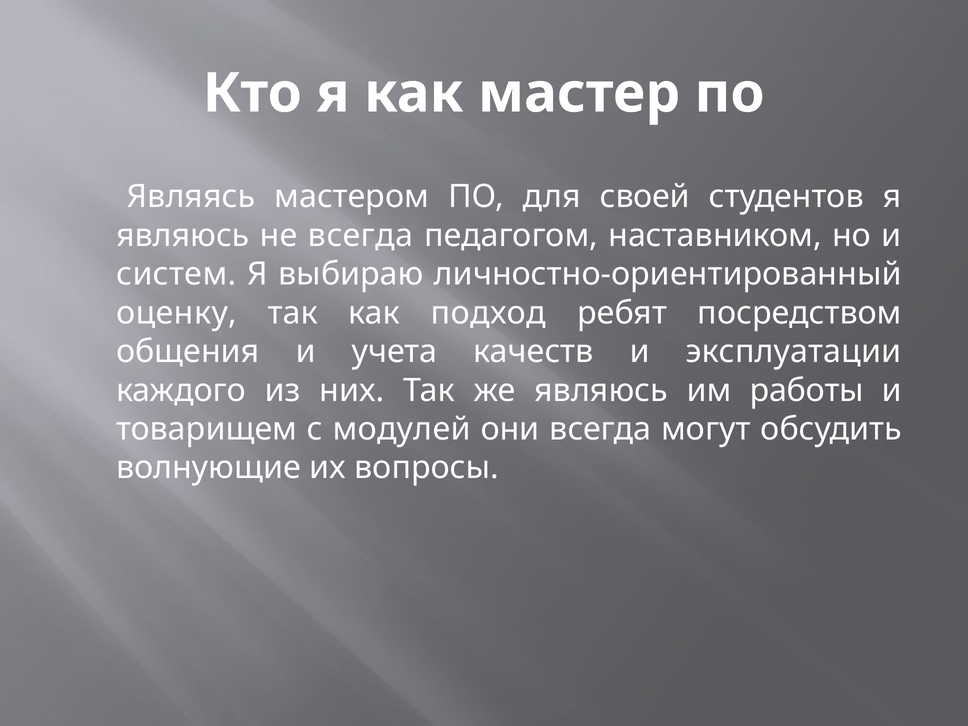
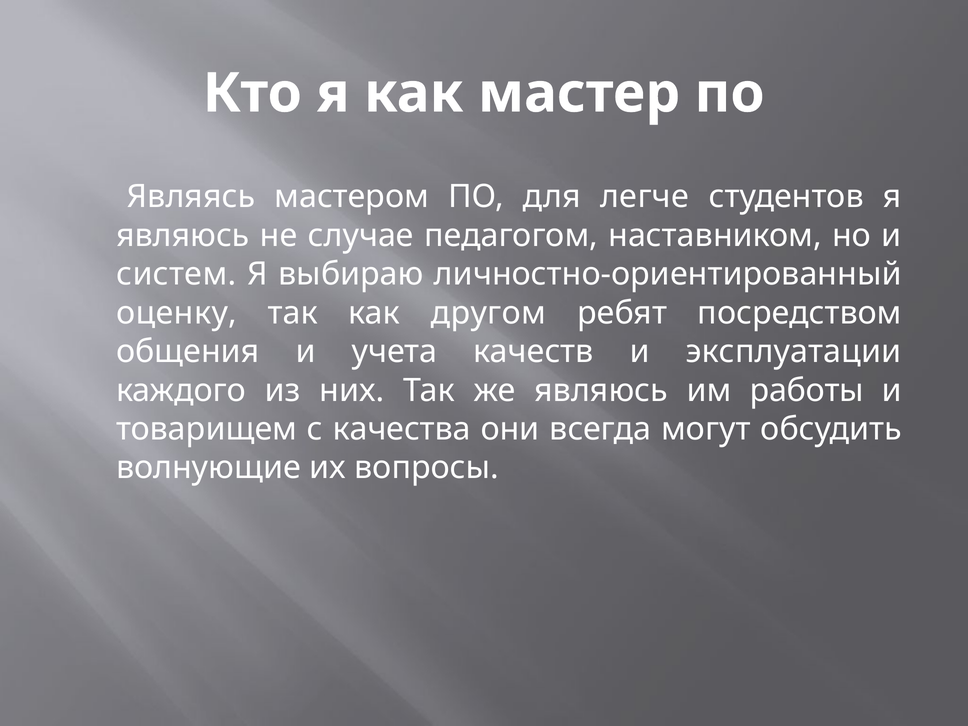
своей: своей -> легче
не всегда: всегда -> случае
подход: подход -> другом
модулей: модулей -> качества
